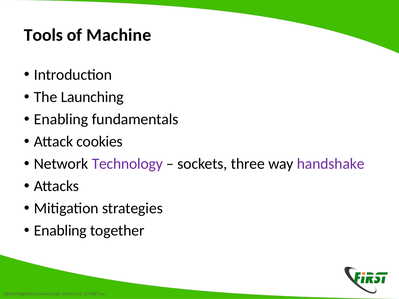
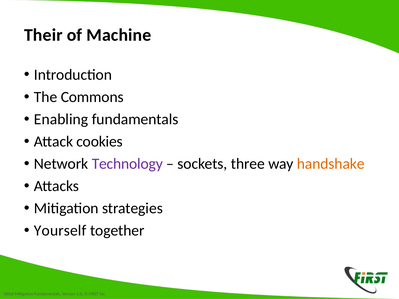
Tools: Tools -> Their
Launching: Launching -> Commons
handshake colour: purple -> orange
Enabling at (60, 231): Enabling -> Yourself
